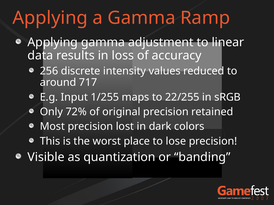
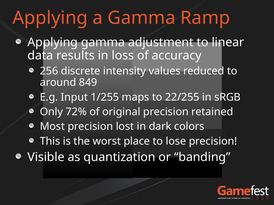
717: 717 -> 849
